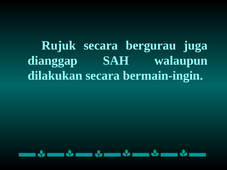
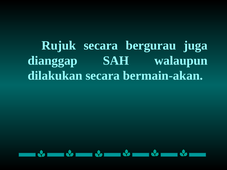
bermain-ingin: bermain-ingin -> bermain-akan
